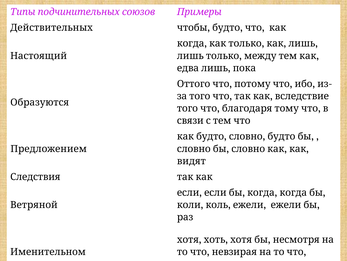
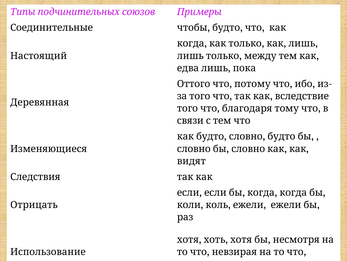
Действительных: Действительных -> Соединительные
Образуются: Образуются -> Деревянная
Предложением: Предложением -> Изменяющиеся
Ветряной: Ветряной -> Отрицать
Именительном: Именительном -> Использование
